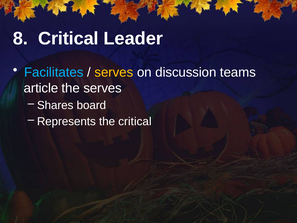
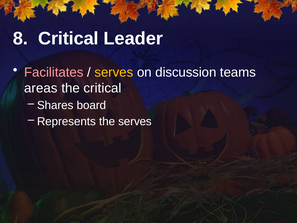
Facilitates colour: light blue -> pink
article: article -> areas
the serves: serves -> critical
the critical: critical -> serves
